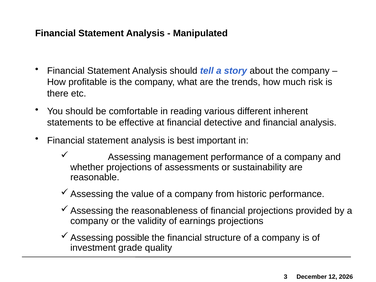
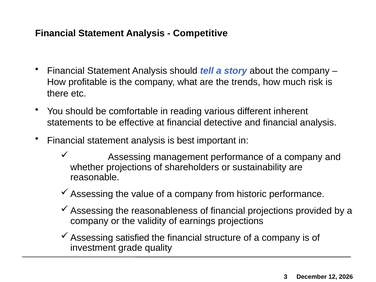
Manipulated: Manipulated -> Competitive
assessments: assessments -> shareholders
possible: possible -> satisfied
